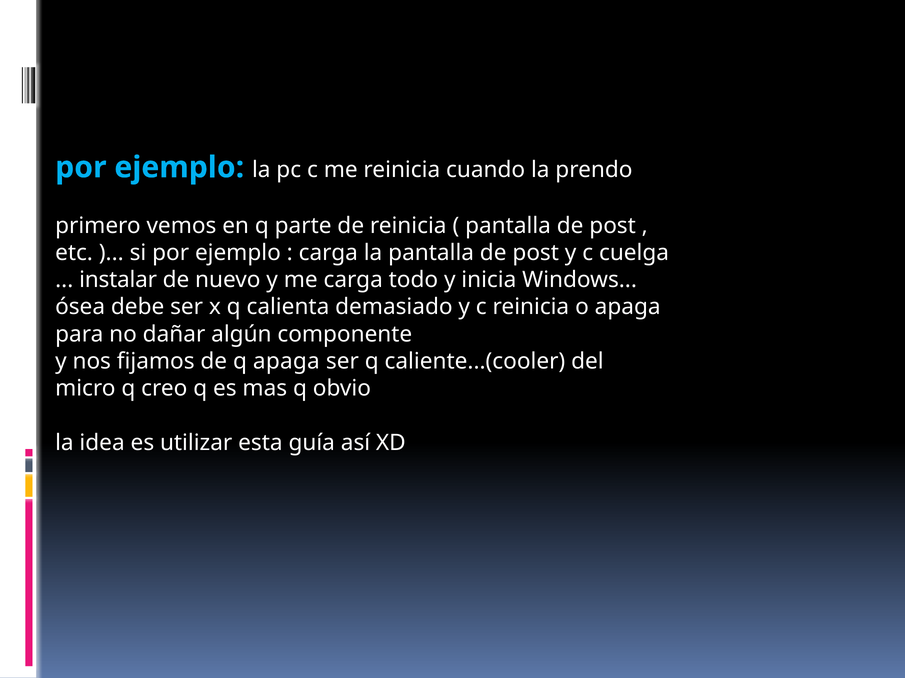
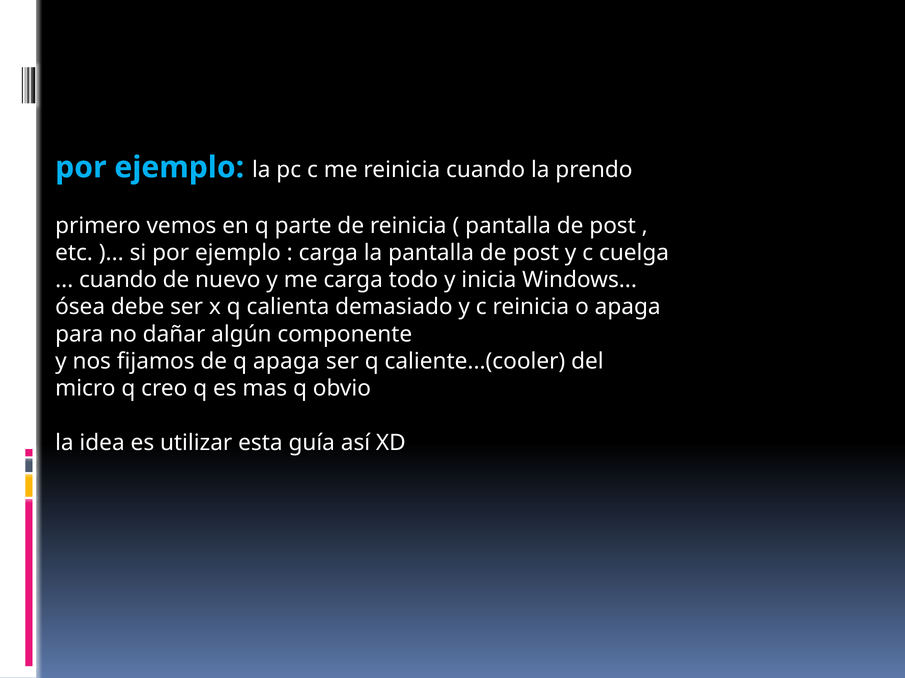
instalar at (118, 280): instalar -> cuando
